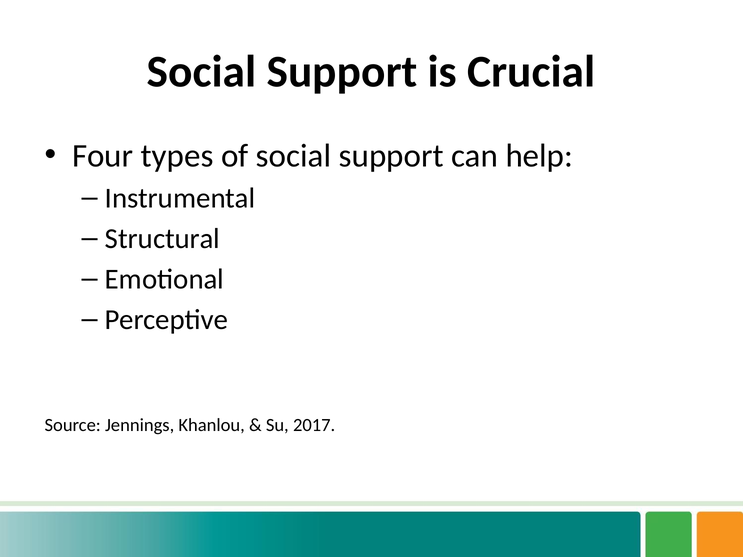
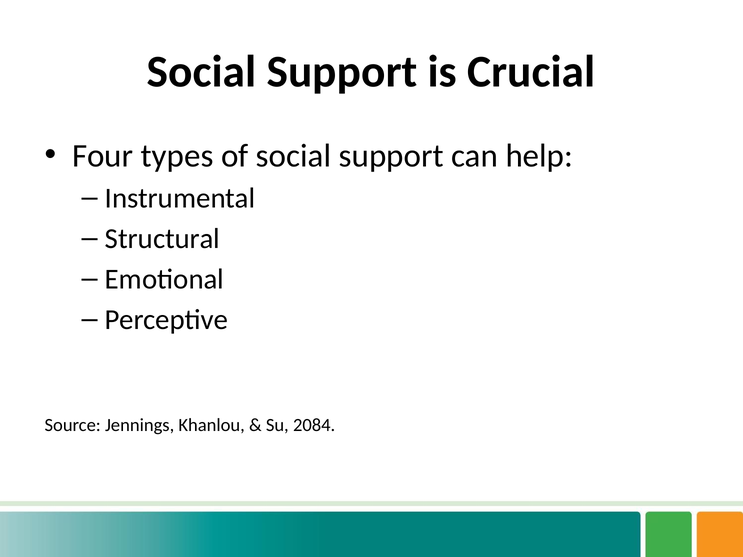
2017: 2017 -> 2084
